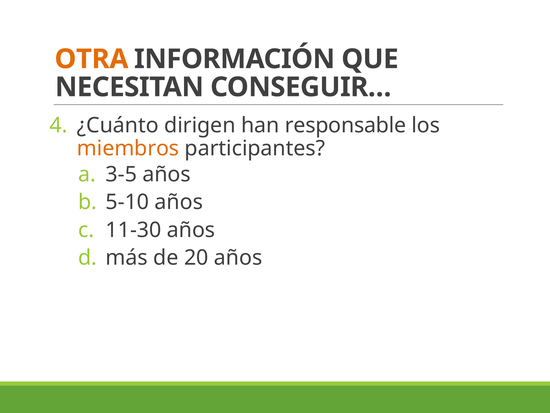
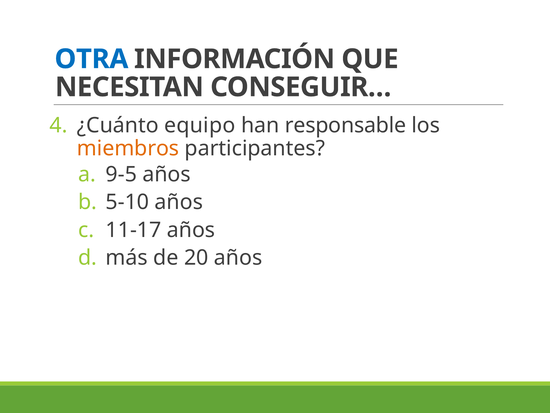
OTRA colour: orange -> blue
dirigen: dirigen -> equipo
3-5: 3-5 -> 9-5
11-30: 11-30 -> 11-17
